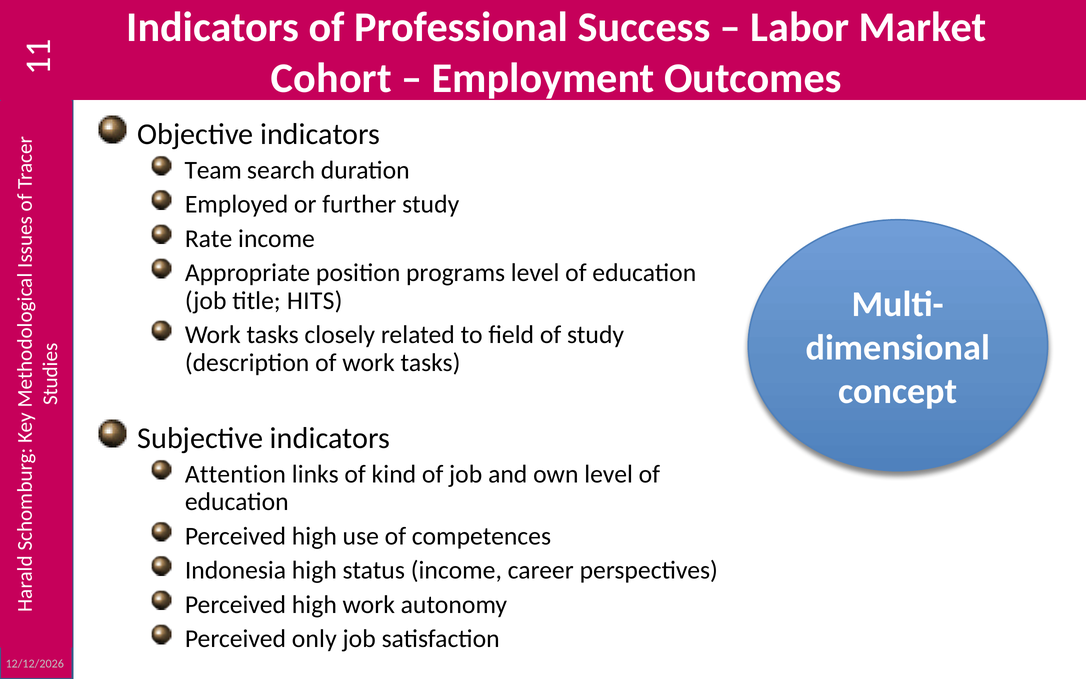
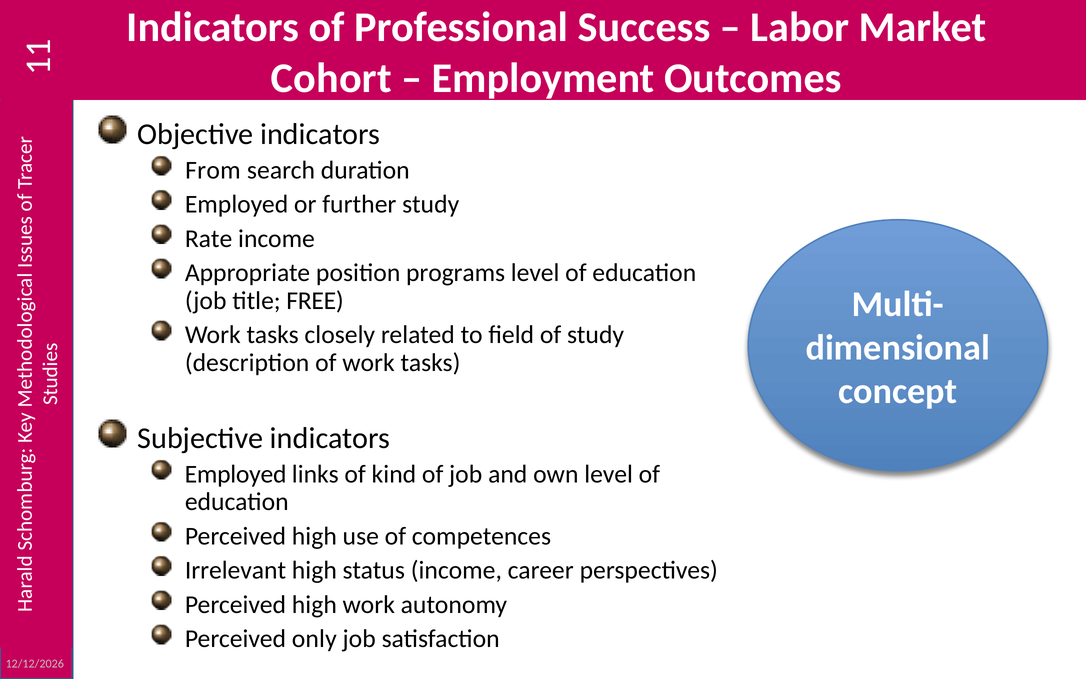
Team: Team -> From
HITS: HITS -> FREE
Attention at (235, 474): Attention -> Employed
Indonesia: Indonesia -> Irrelevant
